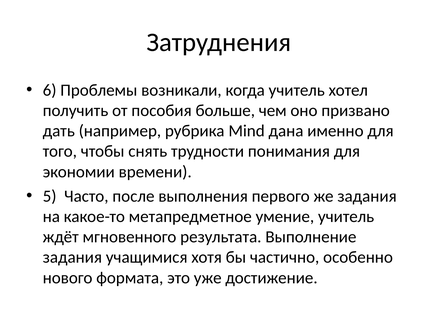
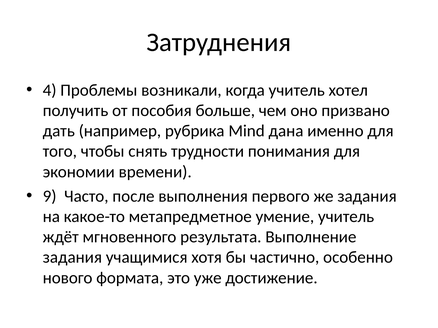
6: 6 -> 4
5: 5 -> 9
